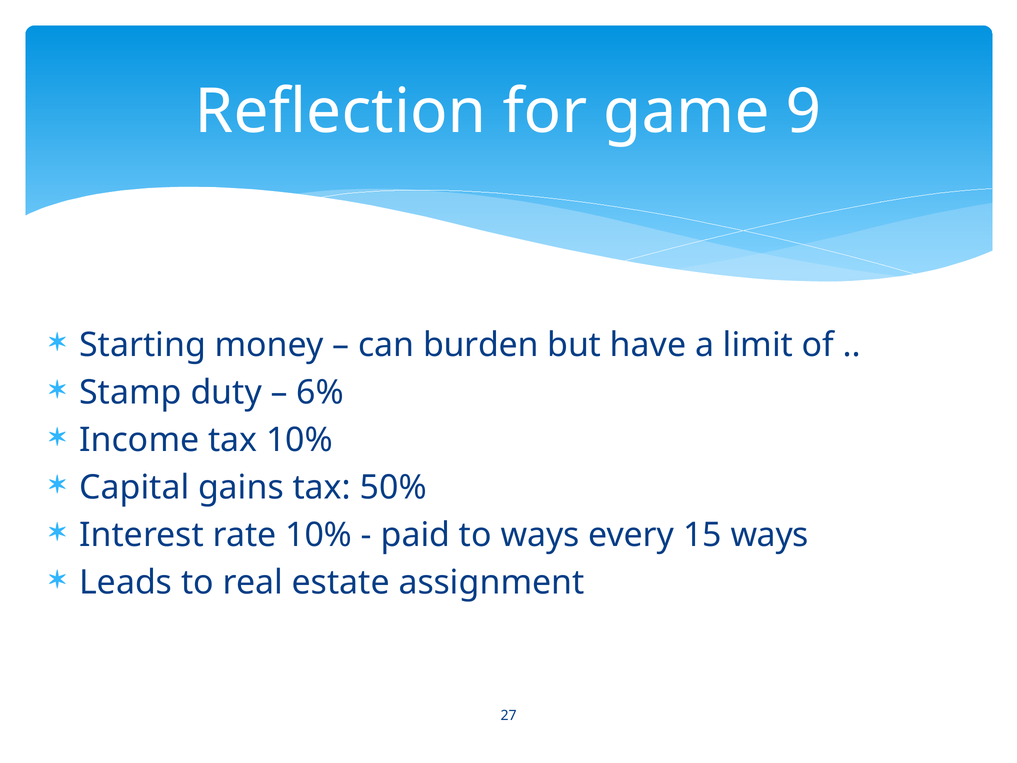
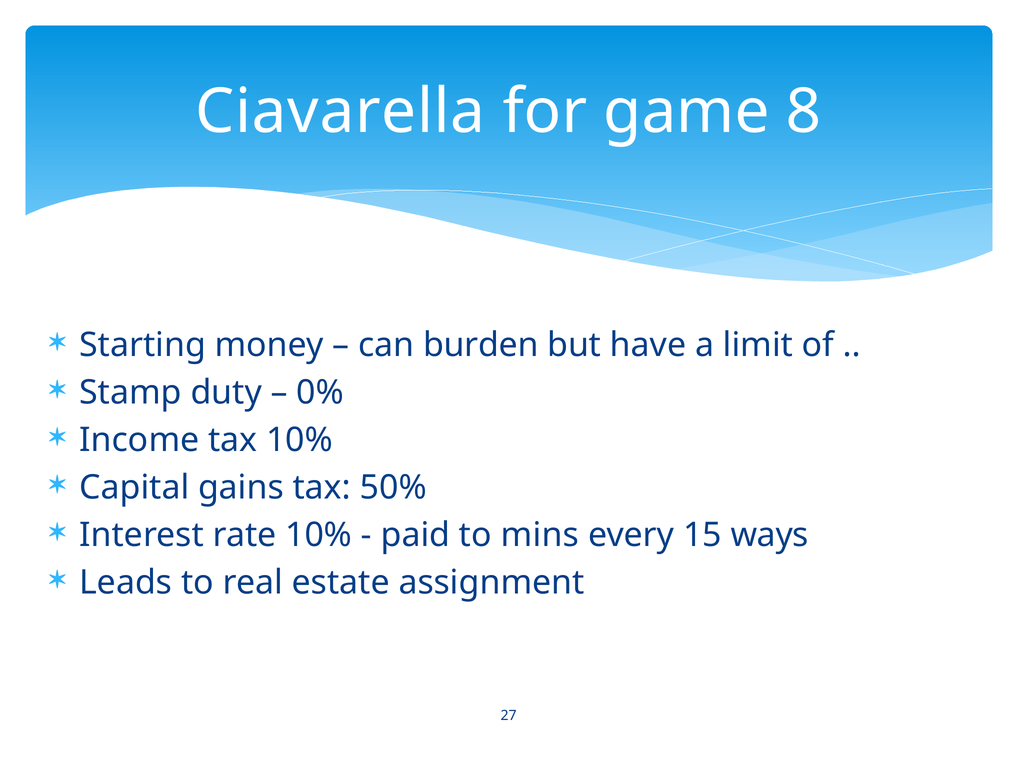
Reflection: Reflection -> Ciavarella
9: 9 -> 8
6%: 6% -> 0%
to ways: ways -> mins
